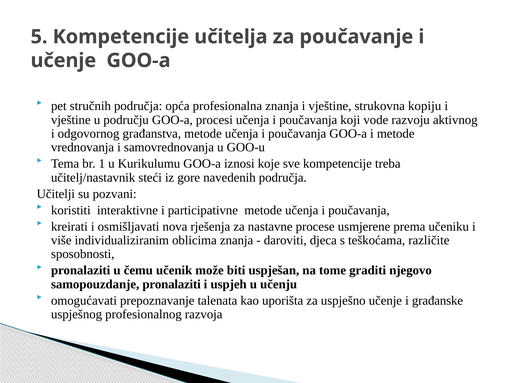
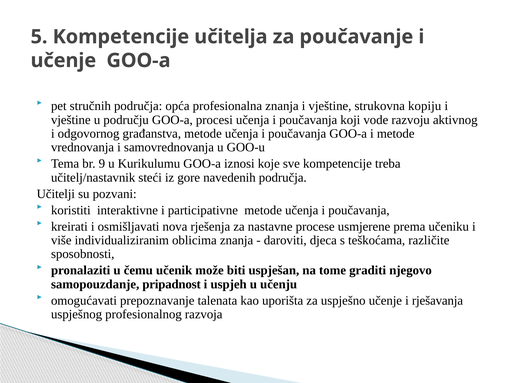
1: 1 -> 9
samopouzdanje pronalaziti: pronalaziti -> pripadnost
građanske: građanske -> rješavanja
